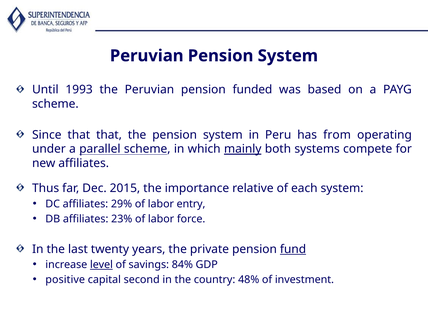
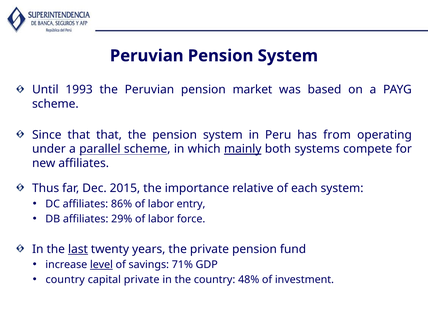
funded: funded -> market
29%: 29% -> 86%
23%: 23% -> 29%
last underline: none -> present
fund underline: present -> none
84%: 84% -> 71%
positive at (65, 280): positive -> country
capital second: second -> private
